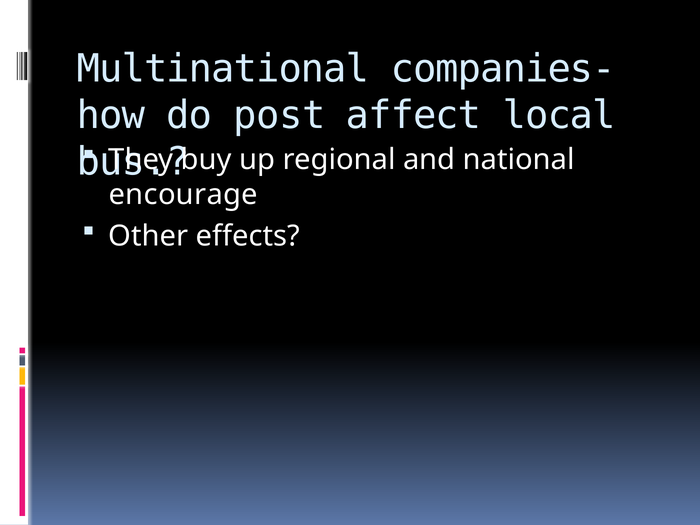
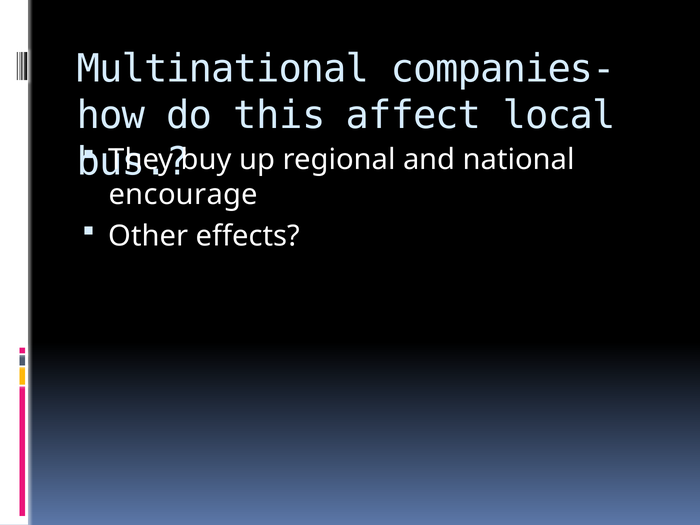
post: post -> this
